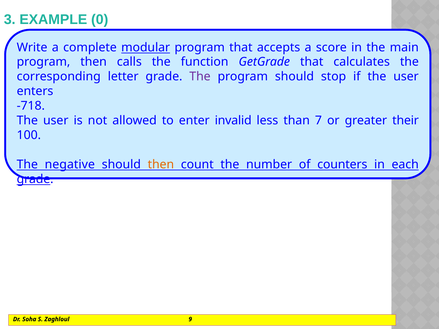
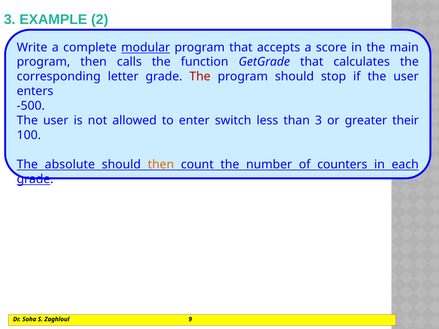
0: 0 -> 2
The at (200, 77) colour: purple -> red
-718: -718 -> -500
invalid: invalid -> switch
than 7: 7 -> 3
negative: negative -> absolute
